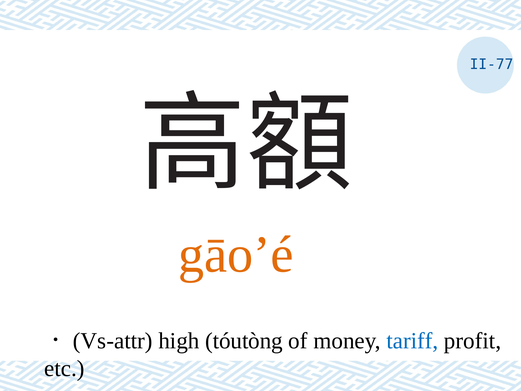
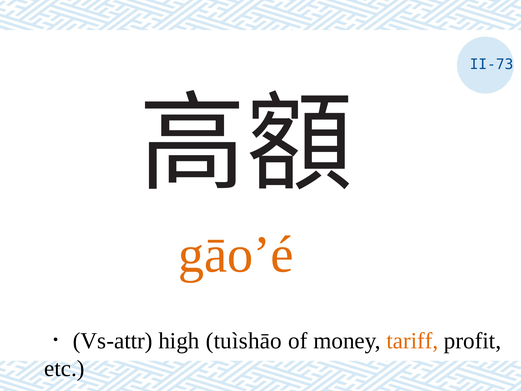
II-77: II-77 -> II-73
tóutòng: tóutòng -> tuìshāo
tariff colour: blue -> orange
